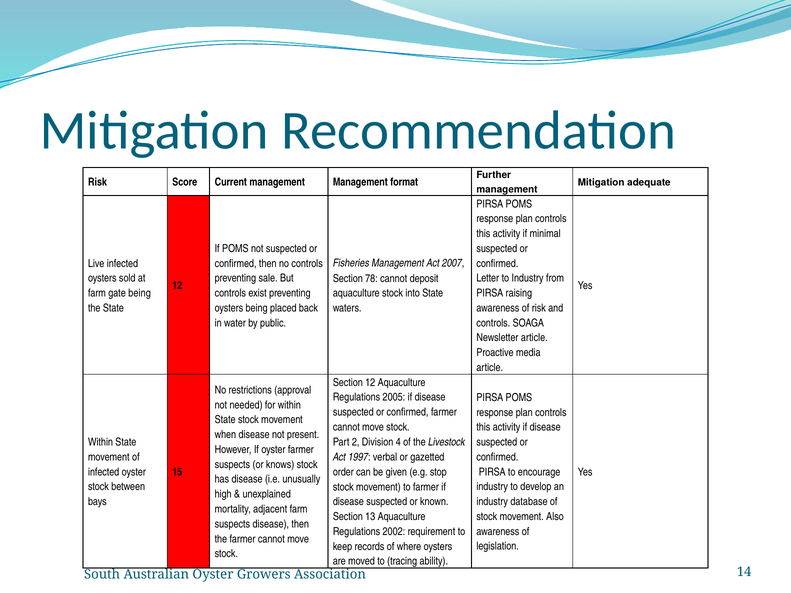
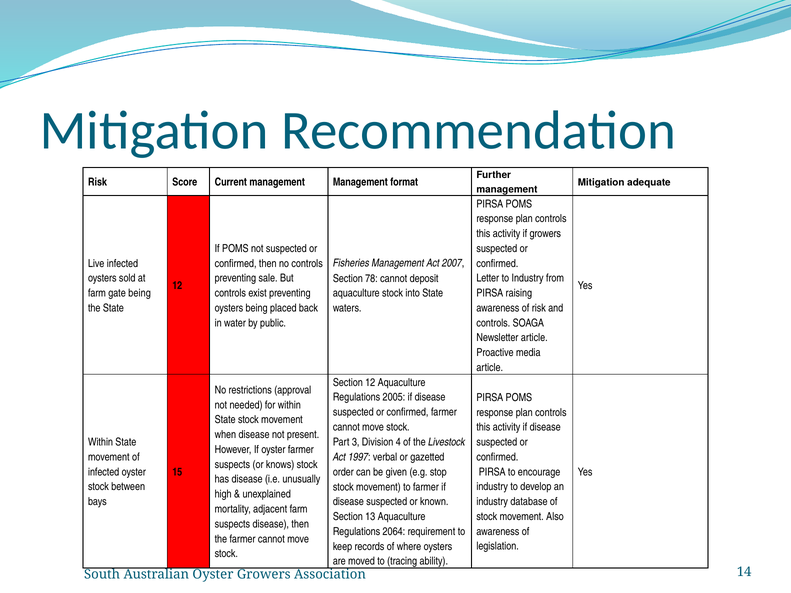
if minimal: minimal -> growers
2: 2 -> 3
2002: 2002 -> 2064
